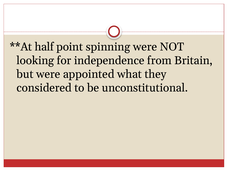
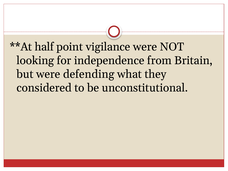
spinning: spinning -> vigilance
appointed: appointed -> defending
